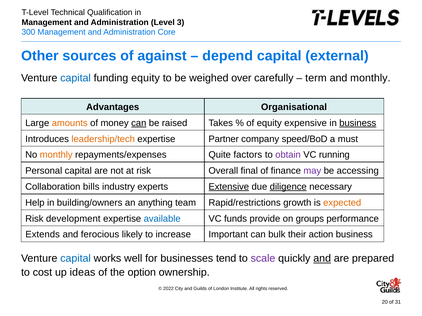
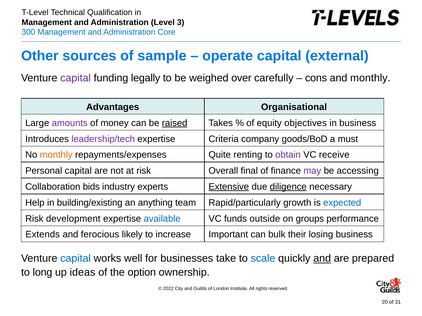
against: against -> sample
depend: depend -> operate
capital at (76, 78) colour: blue -> purple
funding equity: equity -> legally
term: term -> cons
amounts colour: orange -> purple
can at (139, 123) underline: present -> none
raised underline: none -> present
expensive: expensive -> objectives
business at (358, 123) underline: present -> none
leadership/tech colour: orange -> purple
Partner: Partner -> Criteria
speed/BoD: speed/BoD -> goods/BoD
factors: factors -> renting
running: running -> receive
bills: bills -> bids
building/owners: building/owners -> building/existing
Rapid/restrictions: Rapid/restrictions -> Rapid/particularly
expected colour: orange -> blue
provide: provide -> outside
action: action -> losing
tend: tend -> take
scale colour: purple -> blue
cost: cost -> long
